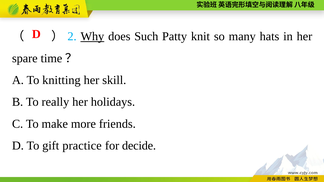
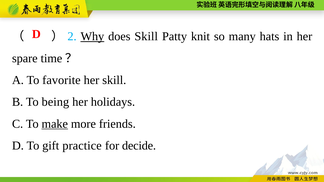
does Such: Such -> Skill
knitting: knitting -> favorite
really: really -> being
make underline: none -> present
